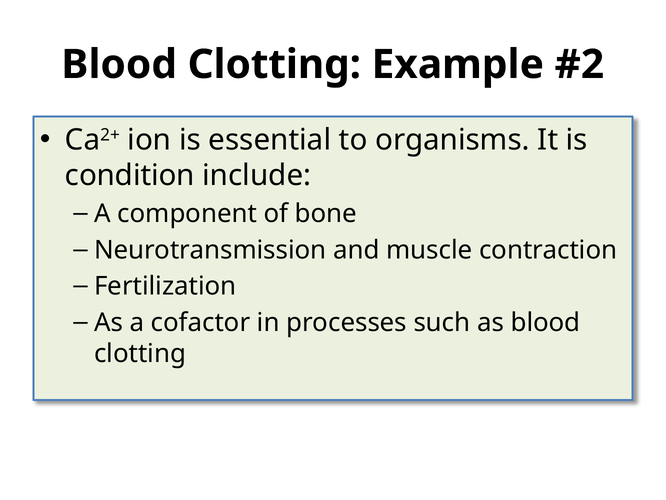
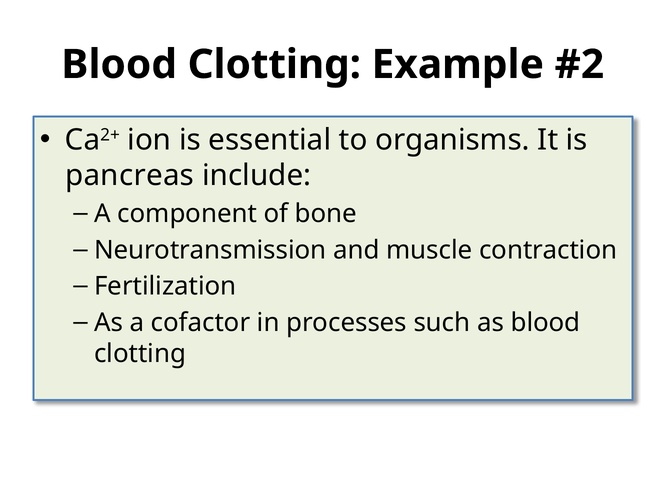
condition: condition -> pancreas
